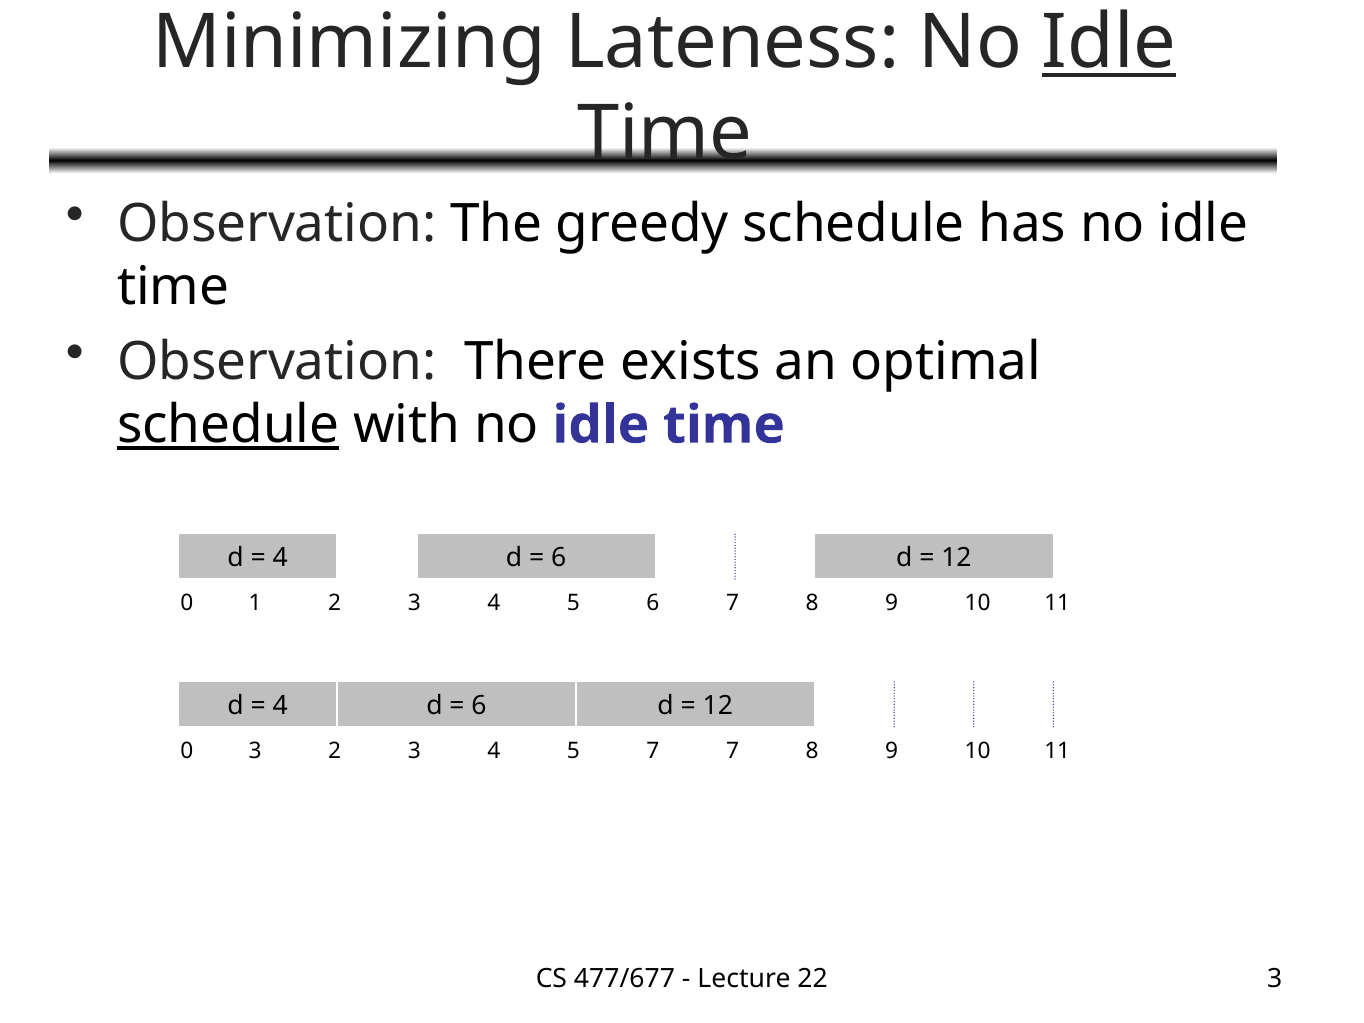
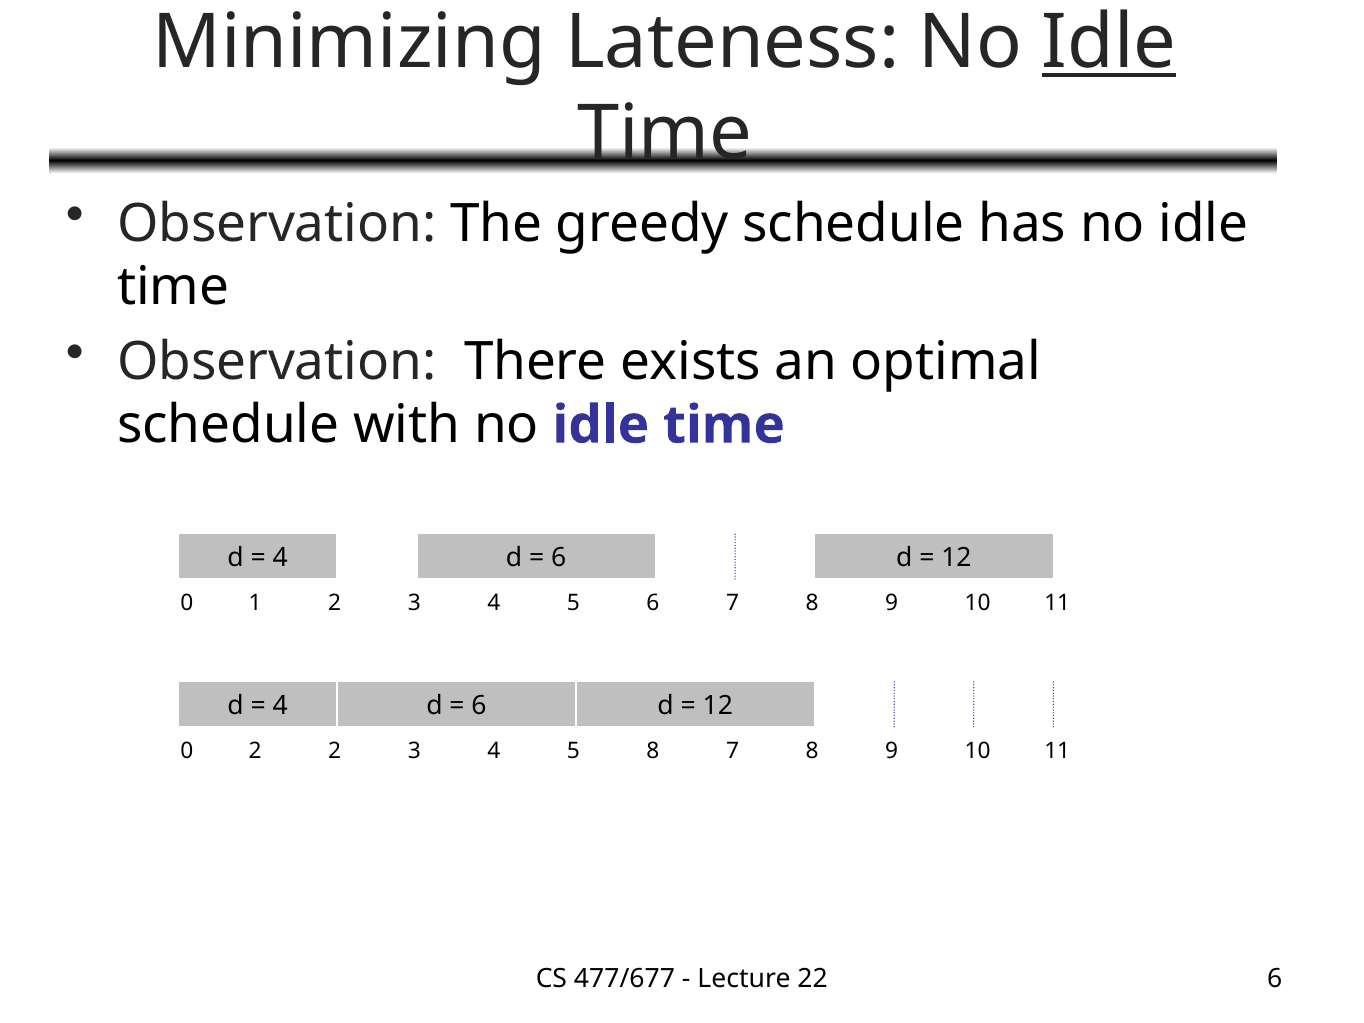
schedule at (228, 425) underline: present -> none
0 3: 3 -> 2
5 7: 7 -> 8
22 3: 3 -> 6
